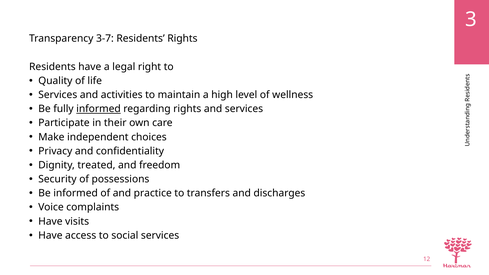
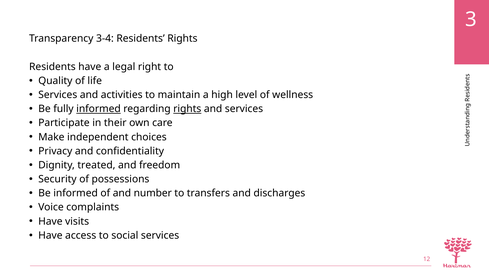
3-7: 3-7 -> 3-4
rights at (187, 109) underline: none -> present
practice: practice -> number
